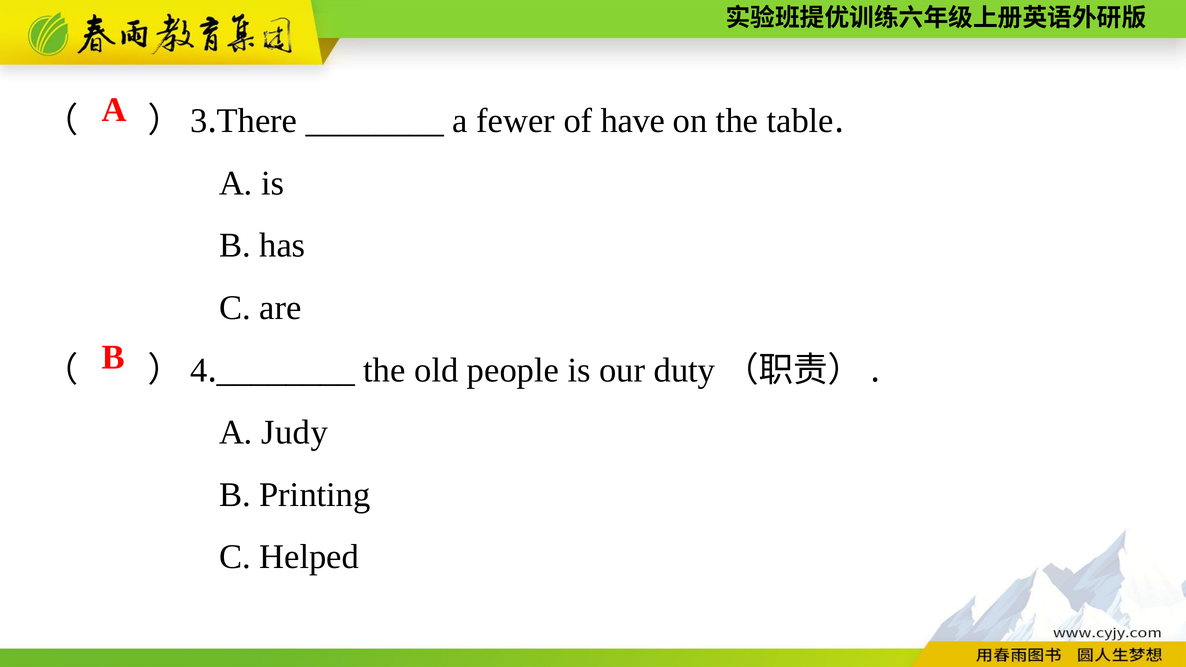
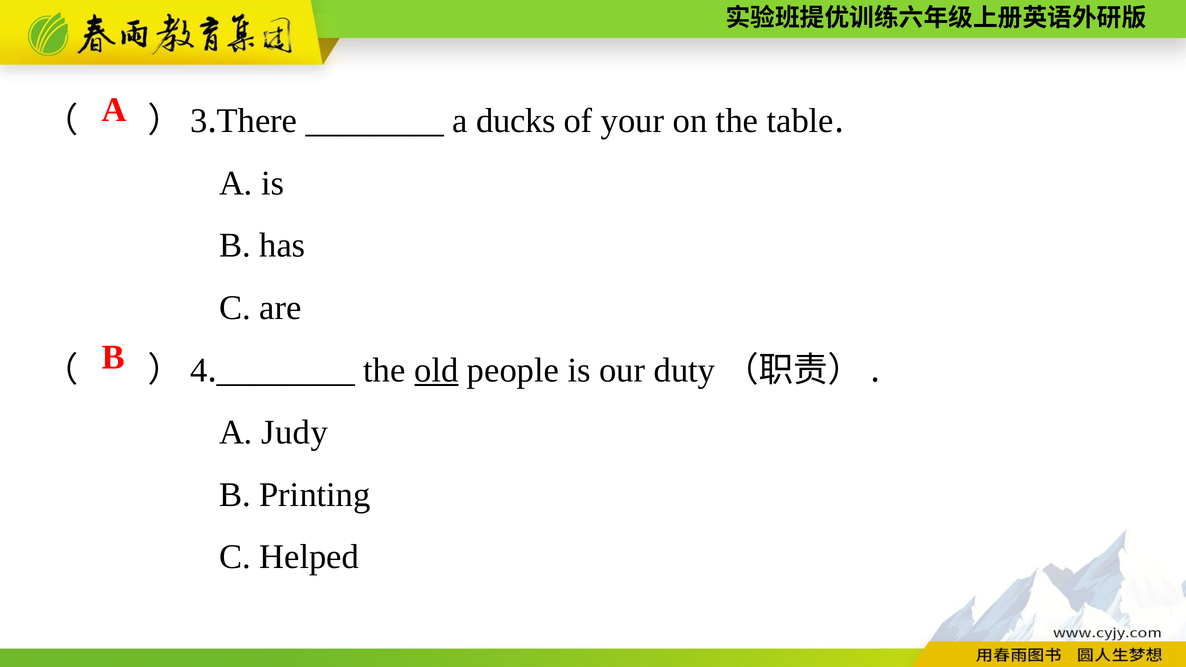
fewer: fewer -> ducks
have: have -> your
old underline: none -> present
